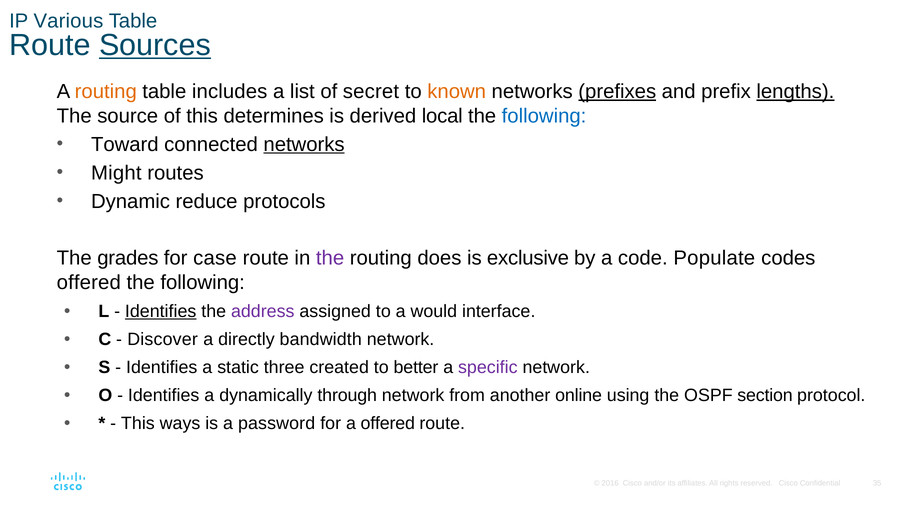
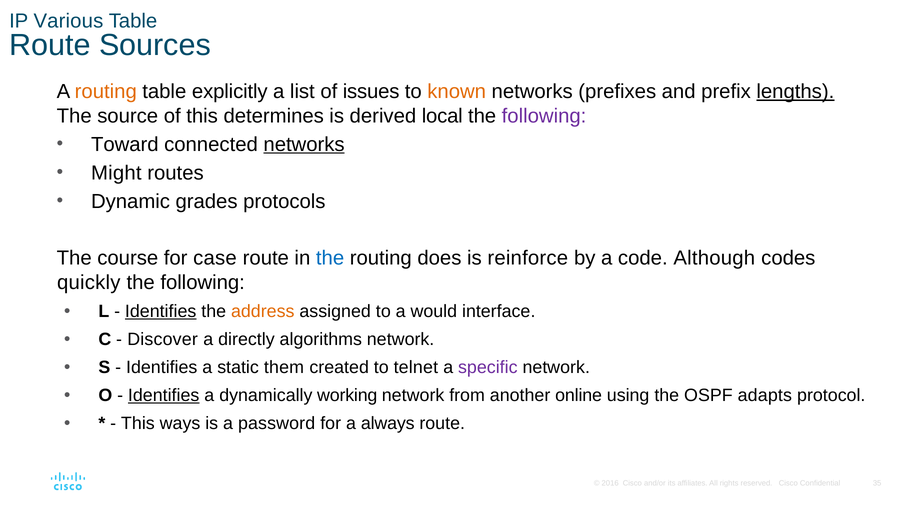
Sources underline: present -> none
includes: includes -> explicitly
secret: secret -> issues
prefixes underline: present -> none
following at (544, 116) colour: blue -> purple
reduce: reduce -> grades
grades: grades -> course
the at (330, 258) colour: purple -> blue
exclusive: exclusive -> reinforce
Populate: Populate -> Although
offered at (89, 283): offered -> quickly
address colour: purple -> orange
bandwidth: bandwidth -> algorithms
three: three -> them
better: better -> telnet
Identifies at (164, 395) underline: none -> present
through: through -> working
section: section -> adapts
a offered: offered -> always
